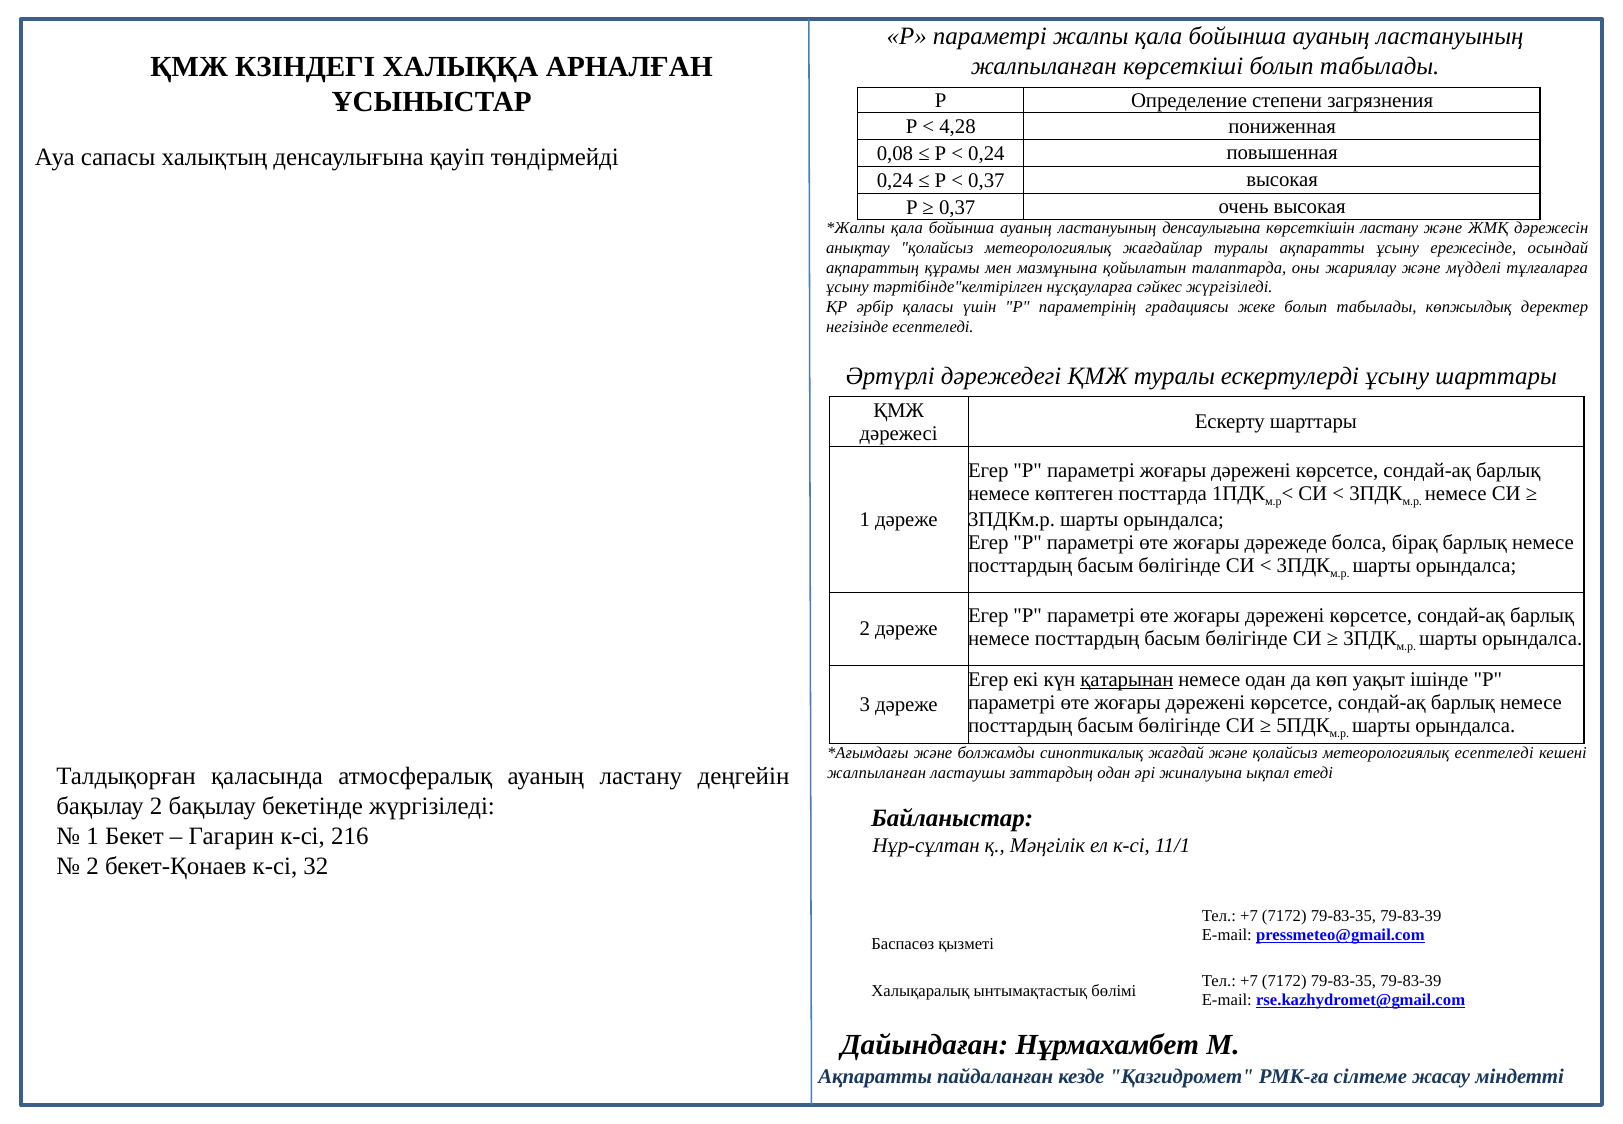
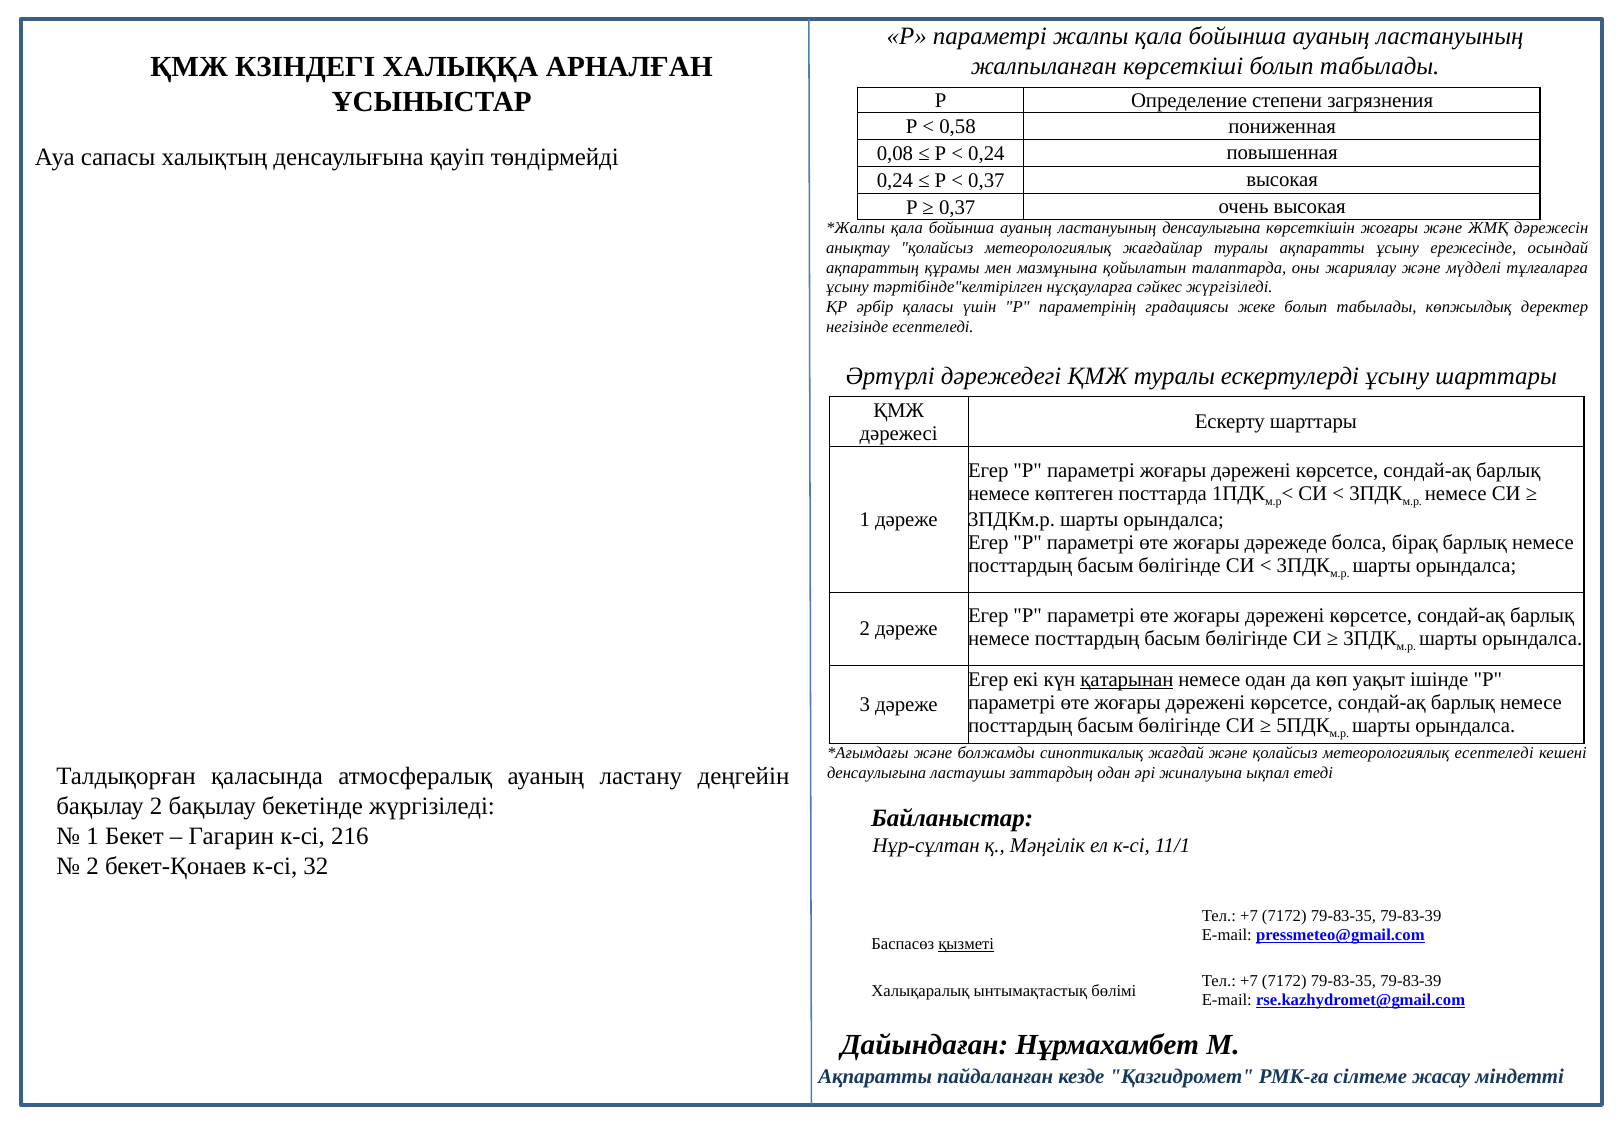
4,28: 4,28 -> 0,58
көрсеткішін ластану: ластану -> жоғары
жалпыланған at (877, 773): жалпыланған -> денсаулығына
қызметі underline: none -> present
